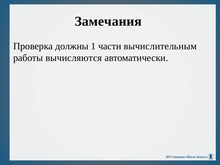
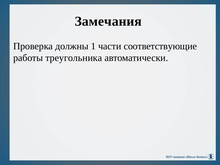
вычислительным: вычислительным -> соответствующие
вычисляются: вычисляются -> треугольника
